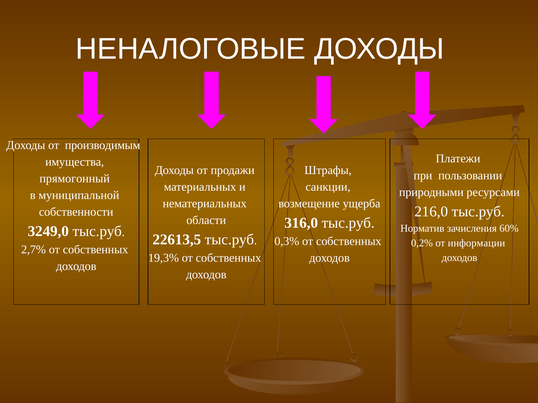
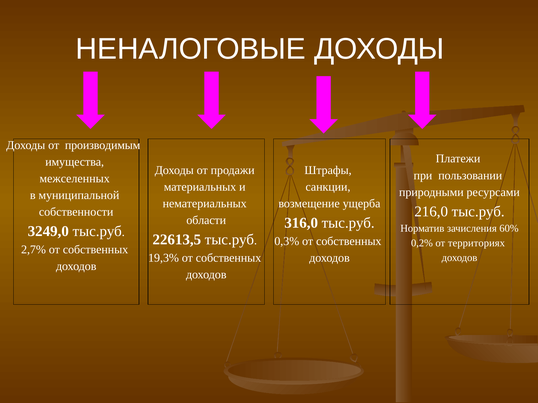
прямогонный: прямогонный -> межселенных
информации: информации -> территориях
